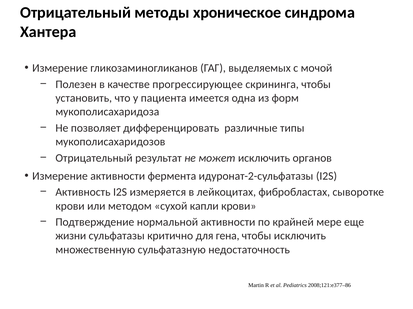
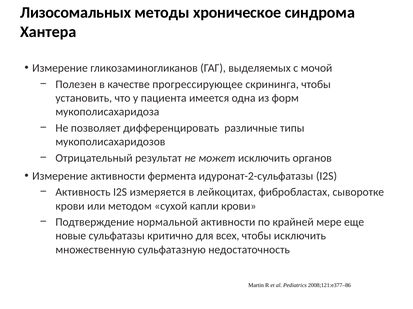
Отрицательный at (76, 13): Отрицательный -> Лизосомальных
жизни: жизни -> новые
гена: гена -> всех
